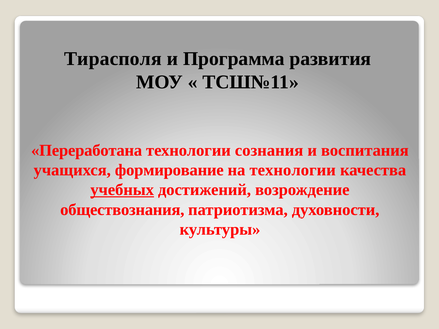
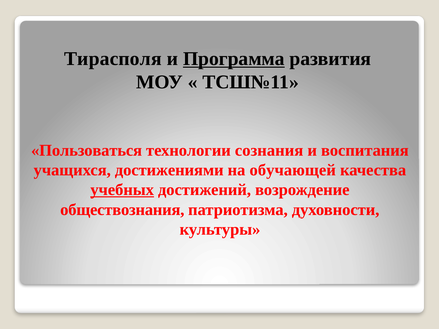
Программа underline: none -> present
Переработана: Переработана -> Пользоваться
формирование: формирование -> достижениями
на технологии: технологии -> обучающей
